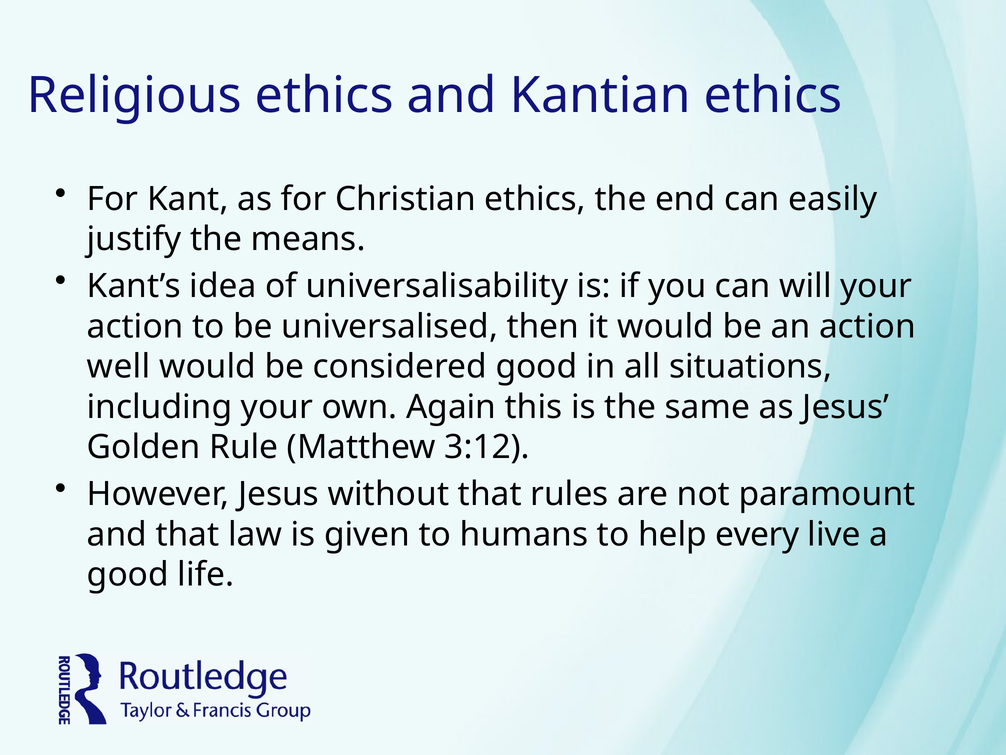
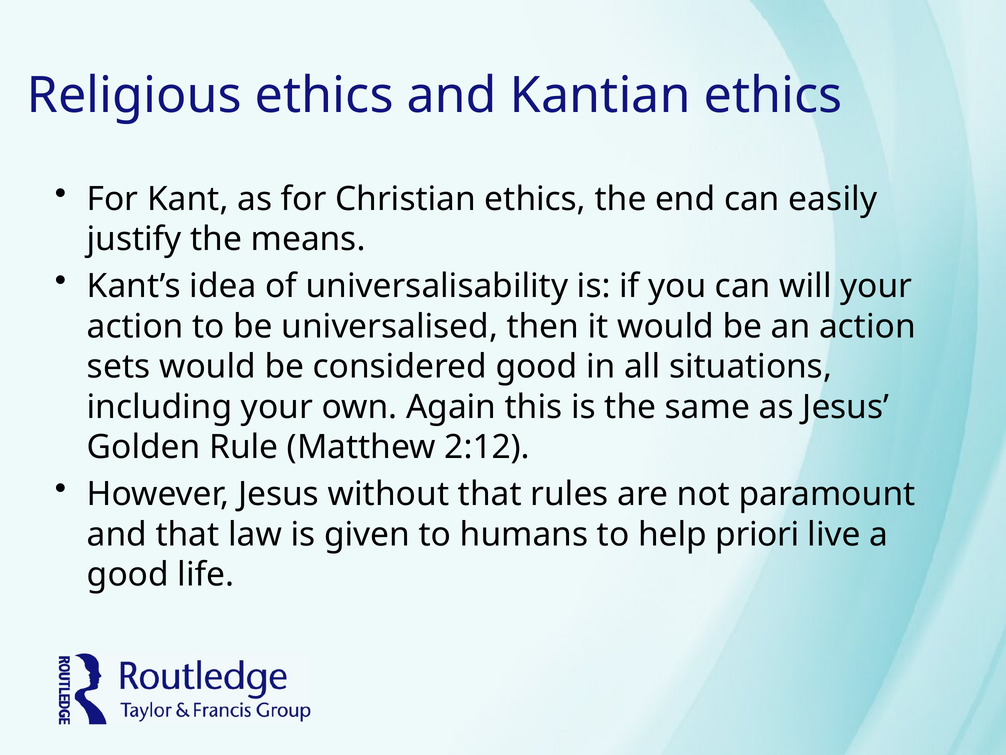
well: well -> sets
3:12: 3:12 -> 2:12
every: every -> priori
